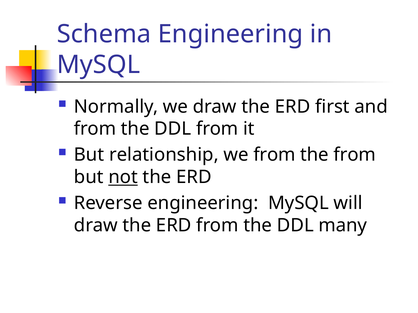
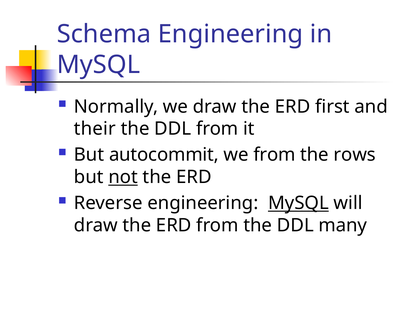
from at (95, 129): from -> their
relationship: relationship -> autocommit
the from: from -> rows
MySQL at (298, 203) underline: none -> present
